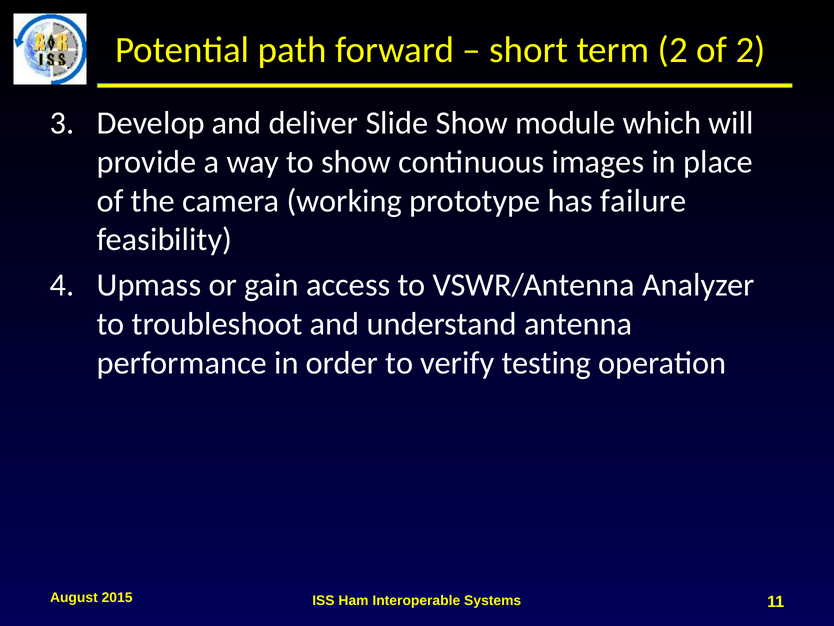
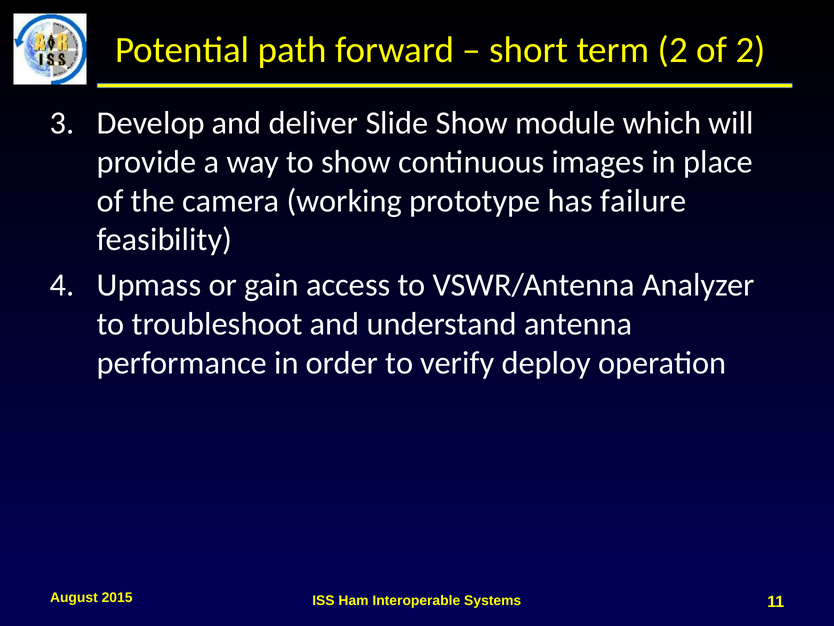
testing: testing -> deploy
